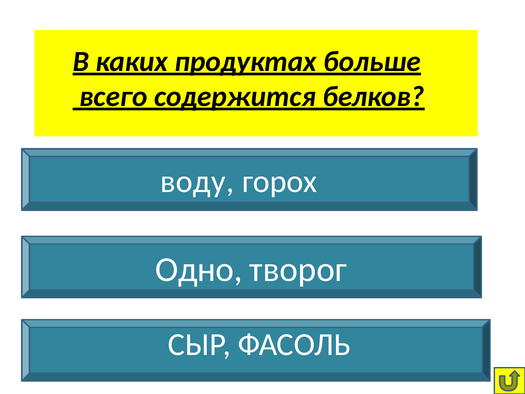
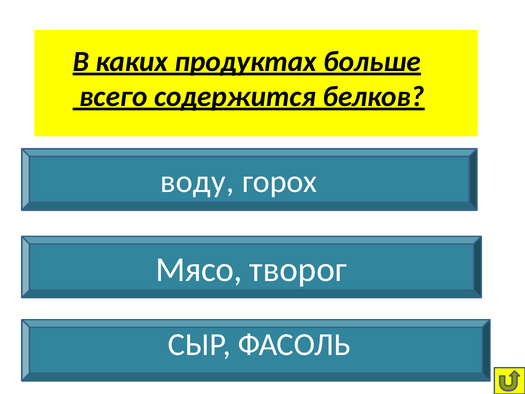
Одно: Одно -> Мясо
